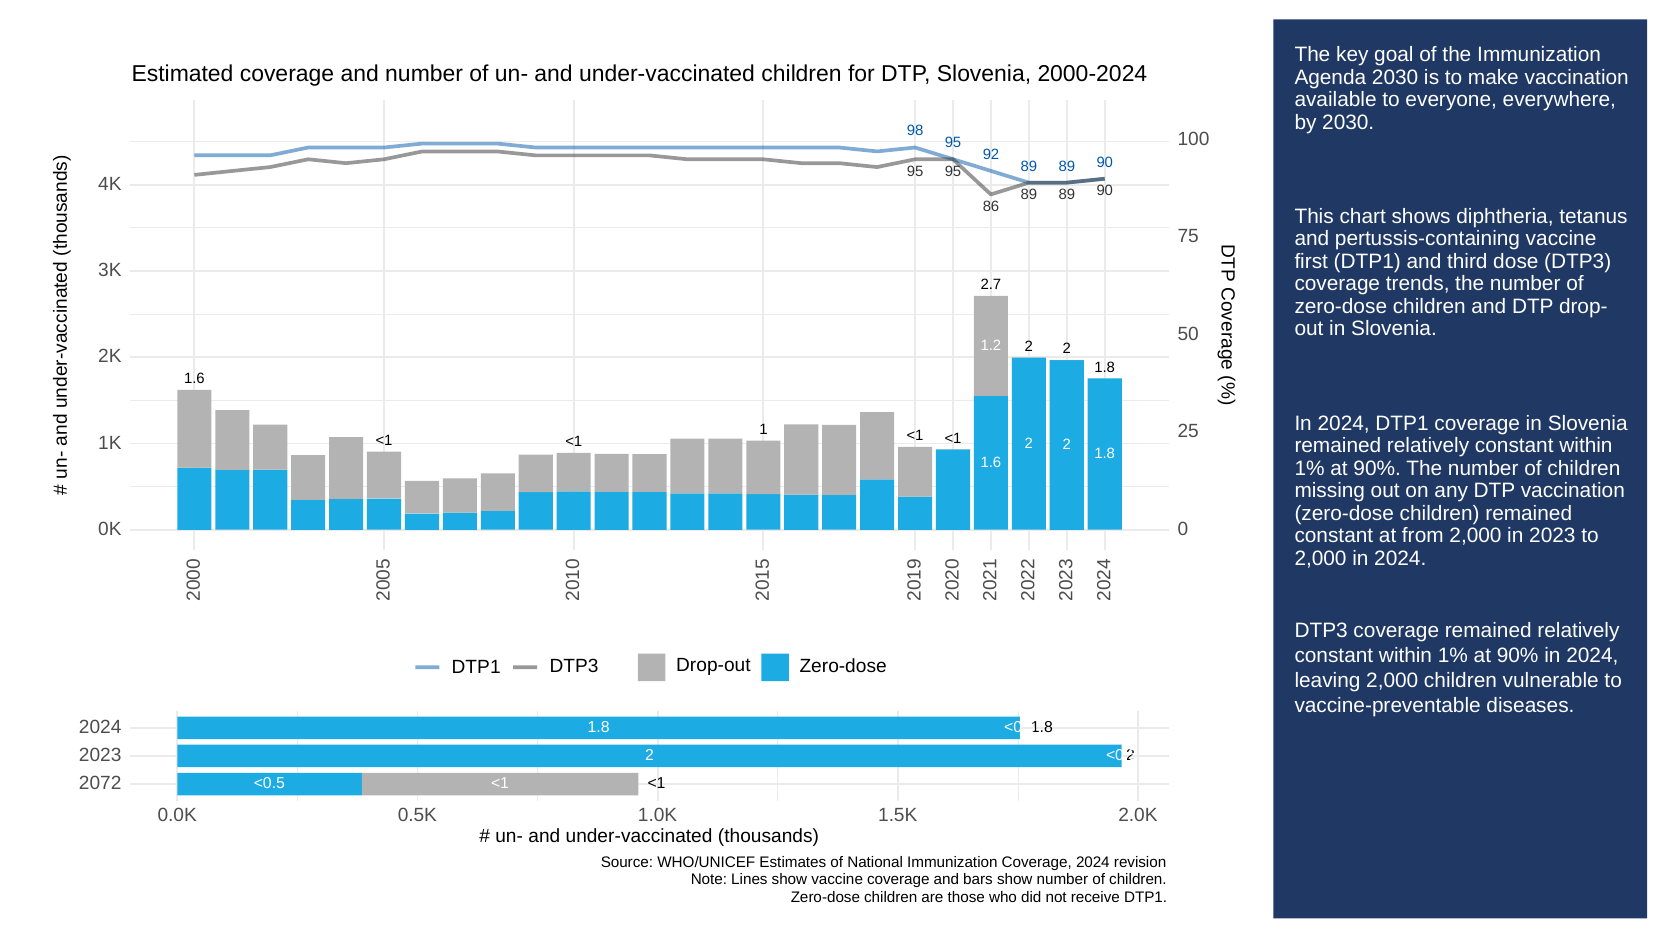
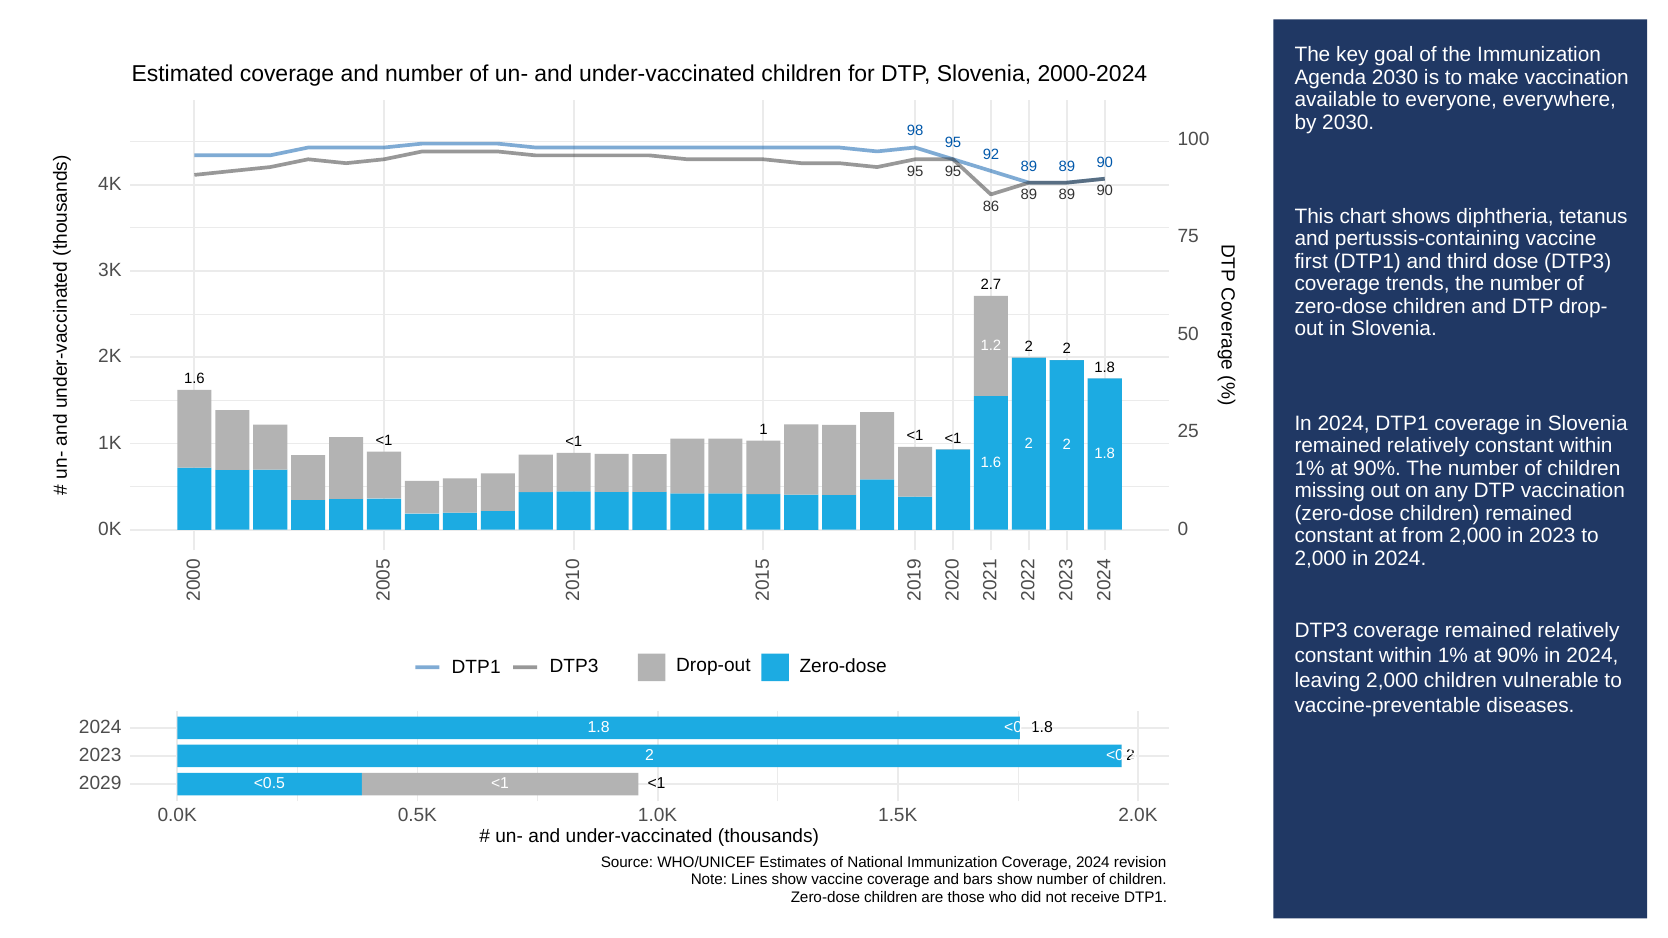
2072: 2072 -> 2029
